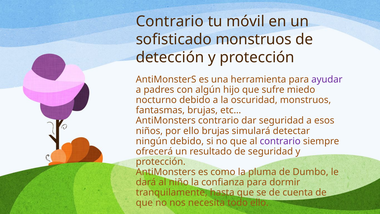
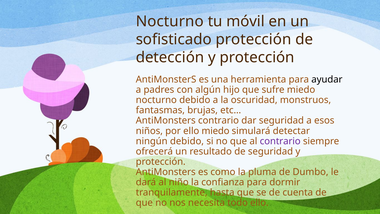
Contrario at (170, 21): Contrario -> Nocturno
sofisticado monstruos: monstruos -> protección
ayudar colour: purple -> black
ello brujas: brujas -> miedo
